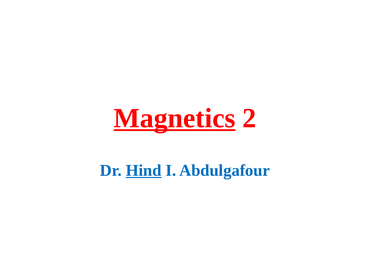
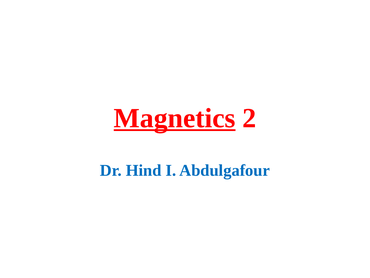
Hind underline: present -> none
